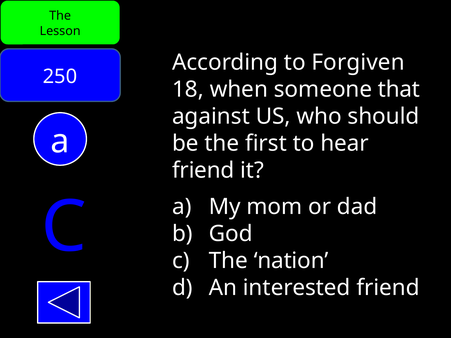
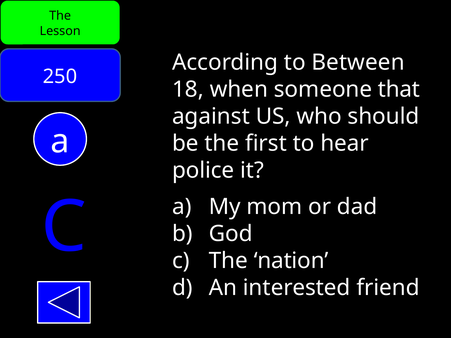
Forgiven: Forgiven -> Between
friend at (203, 171): friend -> police
